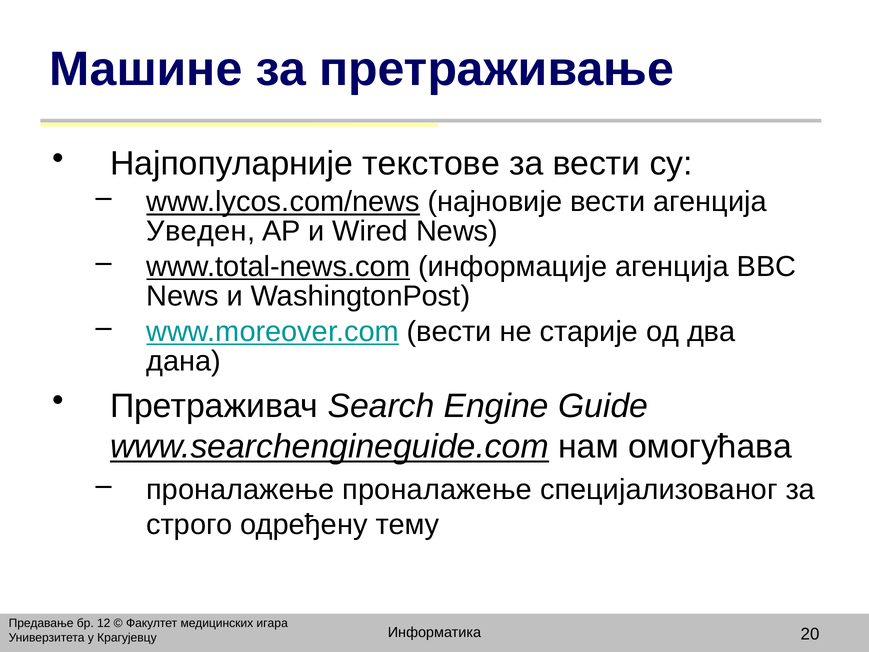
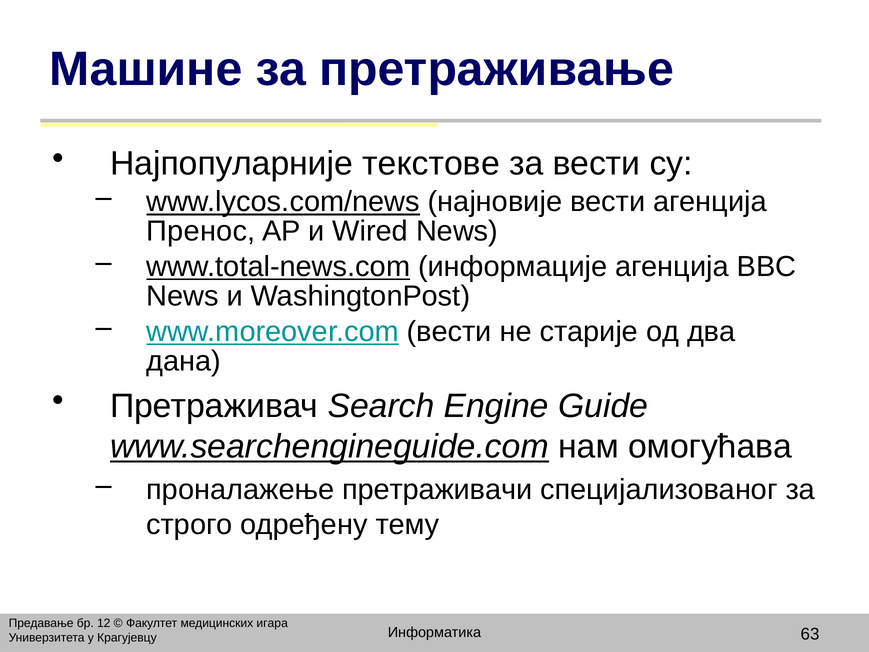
Уведен: Уведен -> Пренос
проналажење проналажење: проналажење -> претраживачи
20: 20 -> 63
